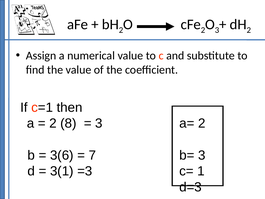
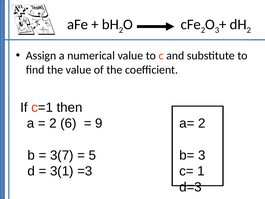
8: 8 -> 6
3 at (99, 123): 3 -> 9
3(6: 3(6 -> 3(7
7: 7 -> 5
